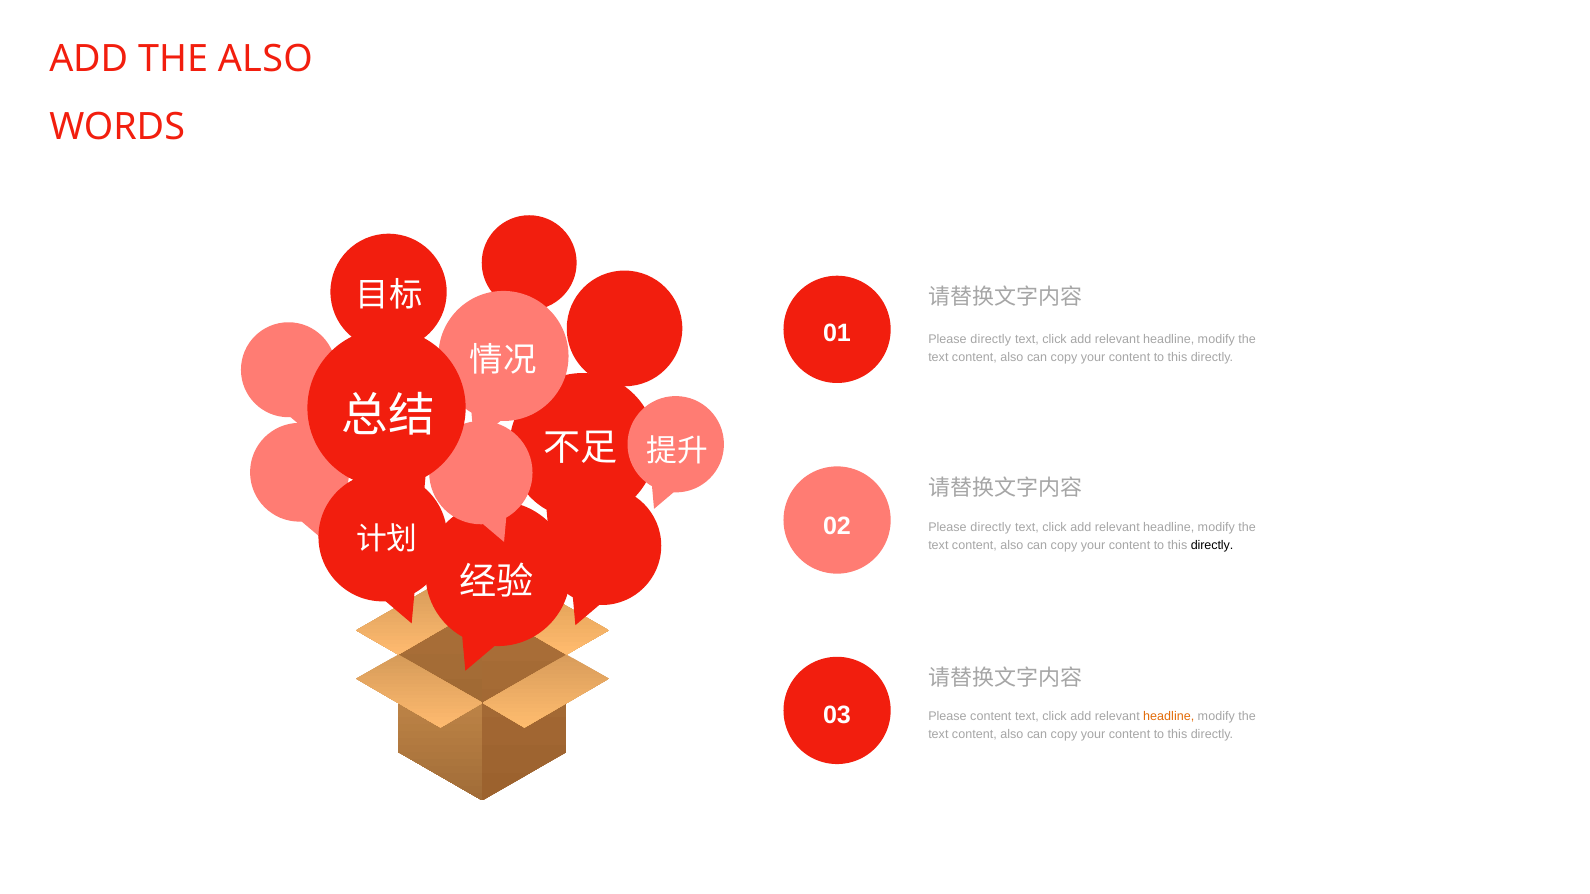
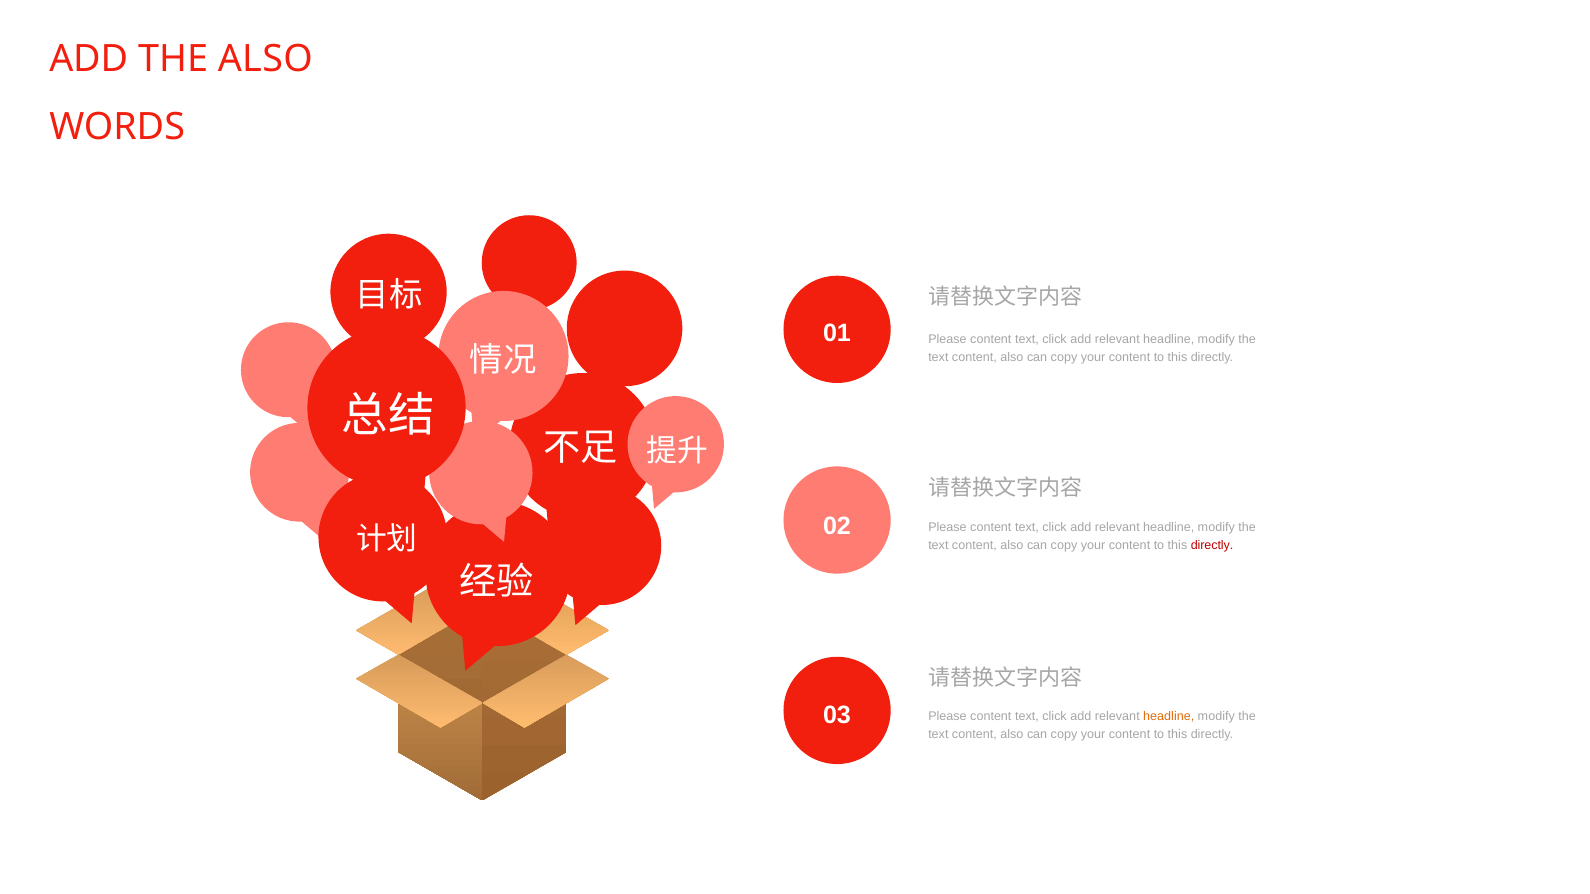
directly at (991, 339): directly -> content
directly at (991, 528): directly -> content
directly at (1212, 546) colour: black -> red
